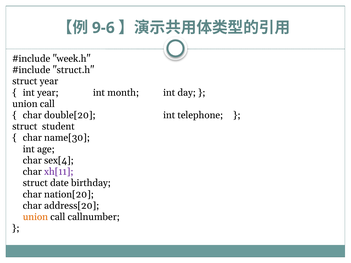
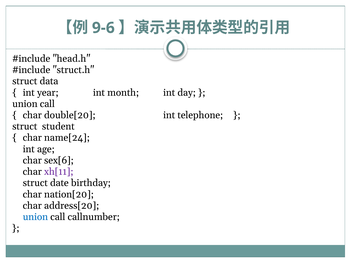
week.h: week.h -> head.h
struct year: year -> data
name[30: name[30 -> name[24
sex[4: sex[4 -> sex[6
union at (35, 217) colour: orange -> blue
